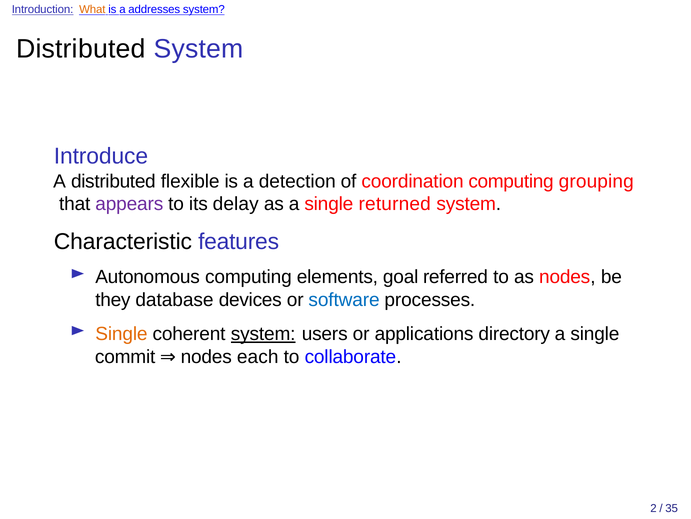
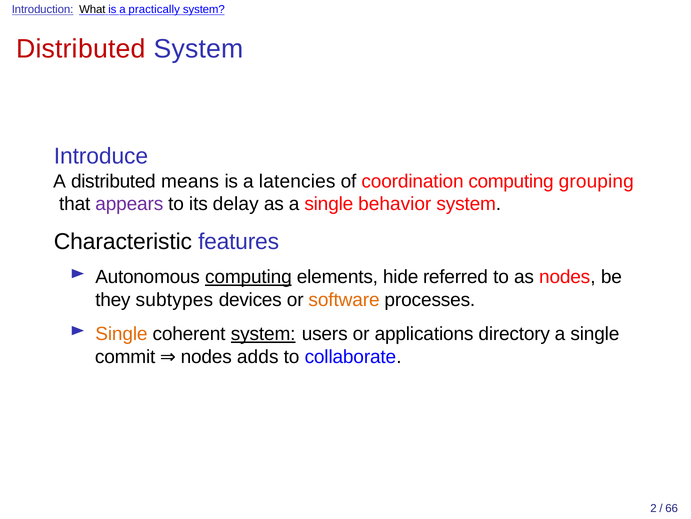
What colour: orange -> black
addresses: addresses -> practically
Distributed at (81, 49) colour: black -> red
flexible: flexible -> means
detection: detection -> latencies
returned: returned -> behavior
computing at (248, 277) underline: none -> present
goal: goal -> hide
database: database -> subtypes
software colour: blue -> orange
each: each -> adds
35: 35 -> 66
